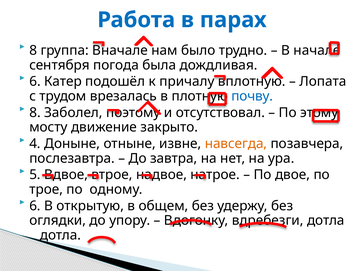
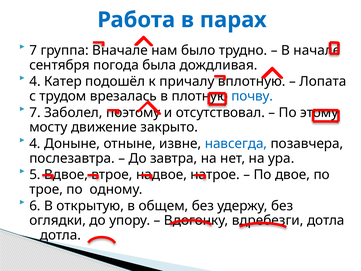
8 at (33, 50): 8 -> 7
6 at (35, 81): 6 -> 4
8 at (35, 112): 8 -> 7
навсегда colour: orange -> blue
